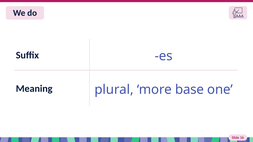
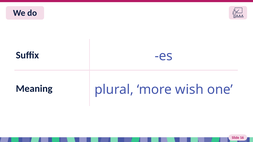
base: base -> wish
